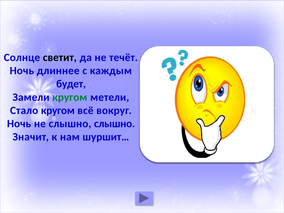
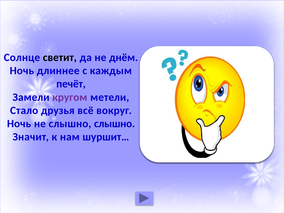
течёт: течёт -> днём
будет: будет -> печёт
кругом at (70, 97) colour: green -> purple
Стало кругом: кругом -> друзья
